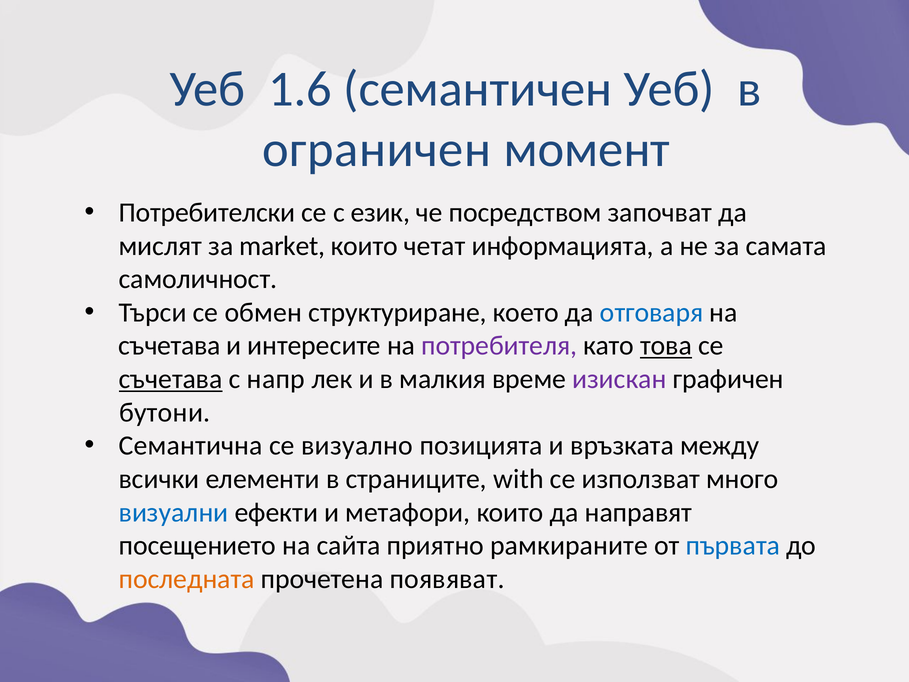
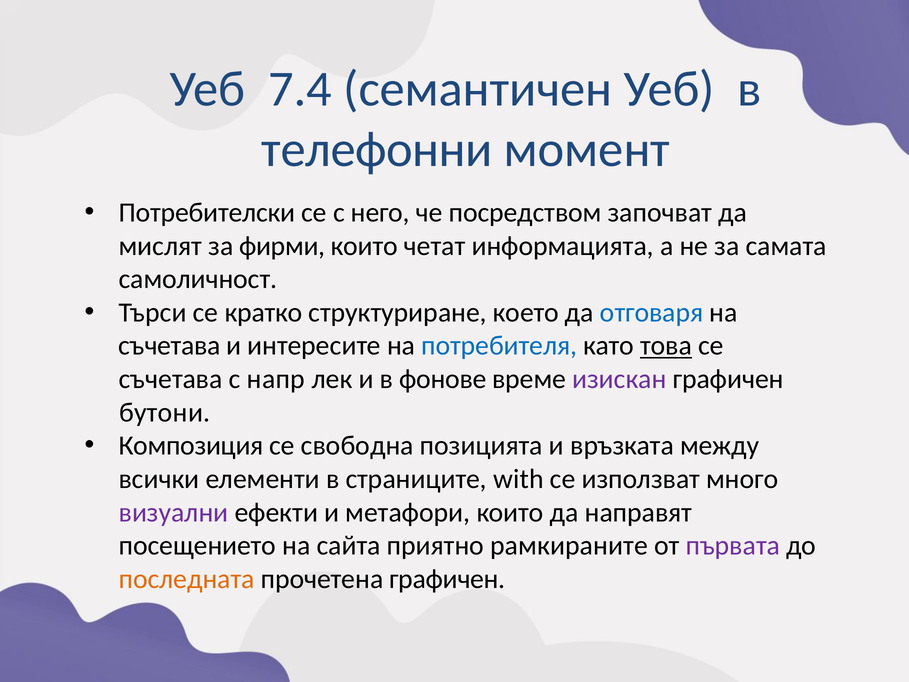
1.6: 1.6 -> 7.4
ограничен: ограничен -> телефонни
език: език -> него
market: market -> фирми
обмен: обмен -> кратко
потребителя colour: purple -> blue
съчетава at (171, 379) underline: present -> none
малкия: малкия -> фонове
Семантична: Семантична -> Композиция
визуално: визуално -> свободна
визуални colour: blue -> purple
първата colour: blue -> purple
прочетена появяват: появяват -> графичен
